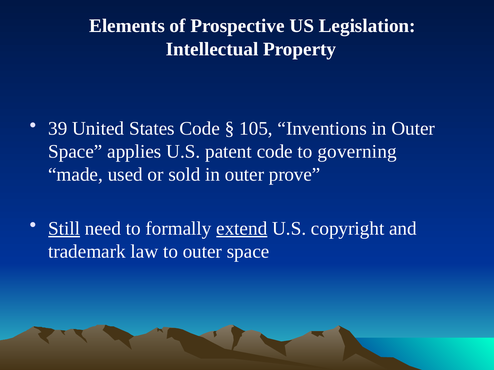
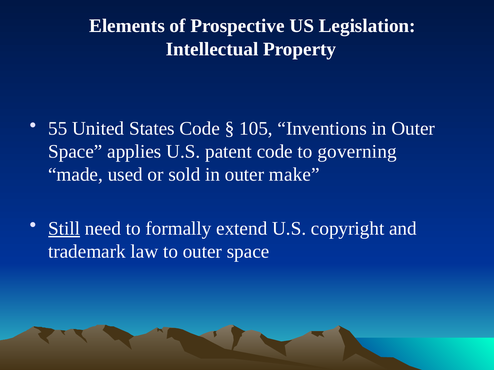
39: 39 -> 55
prove: prove -> make
extend underline: present -> none
